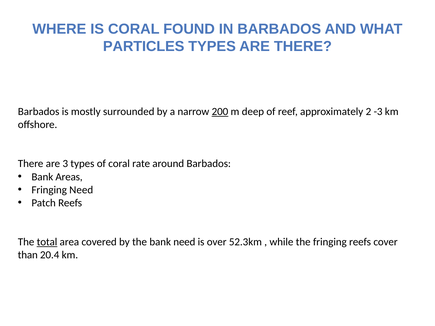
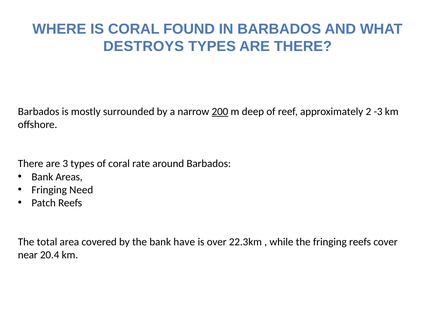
PARTICLES: PARTICLES -> DESTROYS
total underline: present -> none
bank need: need -> have
52.3km: 52.3km -> 22.3km
than: than -> near
